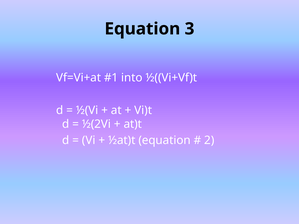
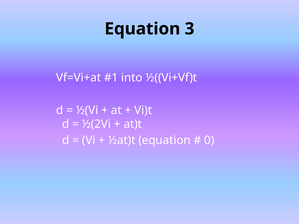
2: 2 -> 0
